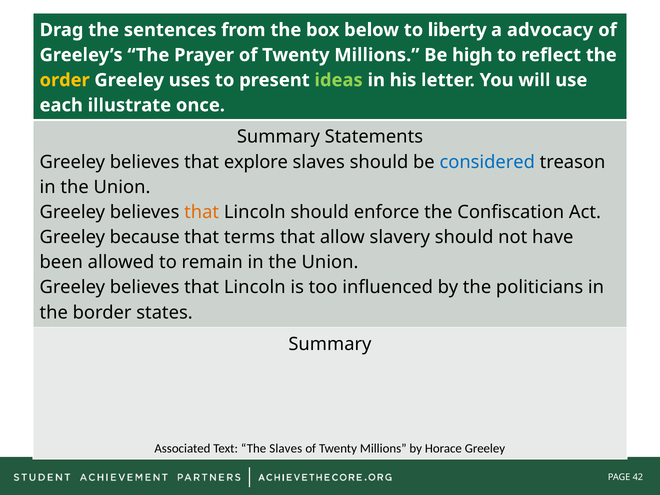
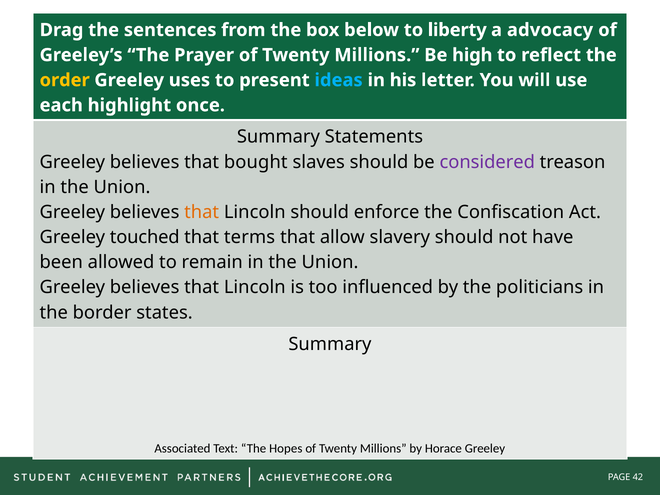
ideas colour: light green -> light blue
illustrate: illustrate -> highlight
explore: explore -> bought
considered colour: blue -> purple
because: because -> touched
The Slaves: Slaves -> Hopes
